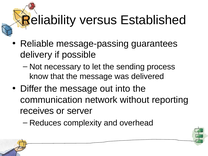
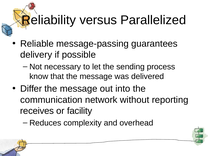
Established: Established -> Parallelized
server: server -> facility
